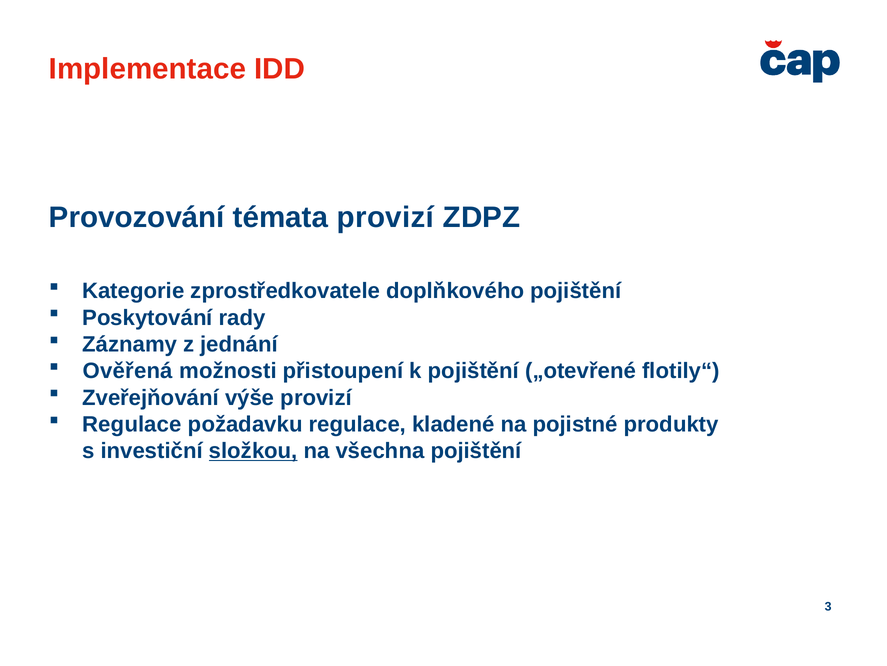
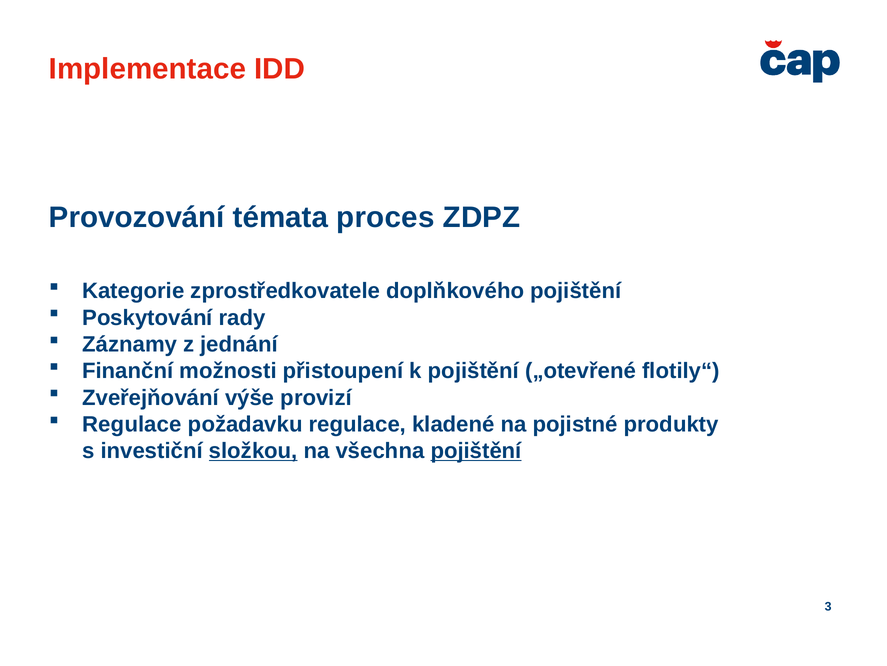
témata provizí: provizí -> proces
Ověřená: Ověřená -> Finanční
pojištění at (476, 450) underline: none -> present
